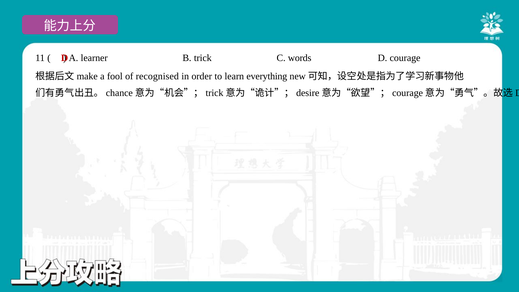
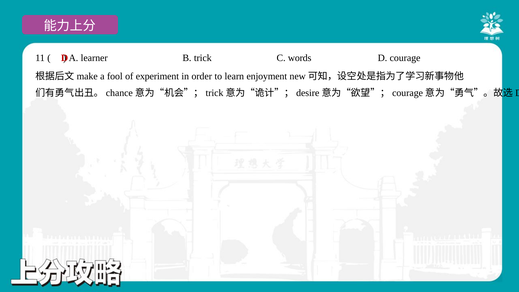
recognised: recognised -> experiment
everything: everything -> enjoyment
